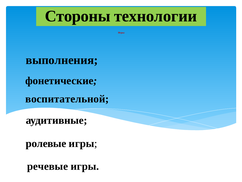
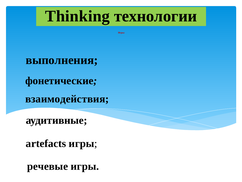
Стороны: Стороны -> Thinking
воспитательной: воспитательной -> взаимодействия
ролевые: ролевые -> artefacts
